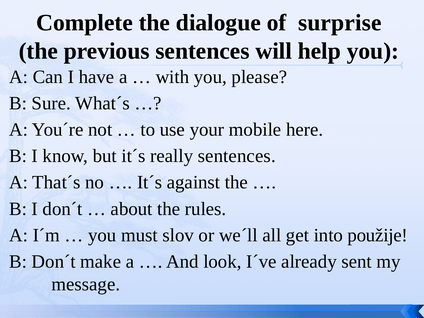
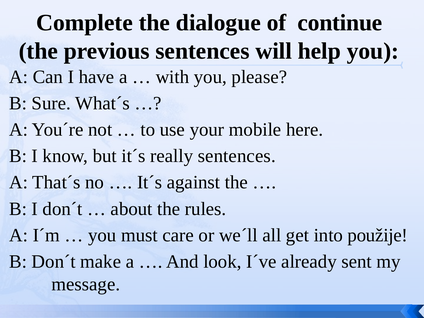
surprise: surprise -> continue
slov: slov -> care
